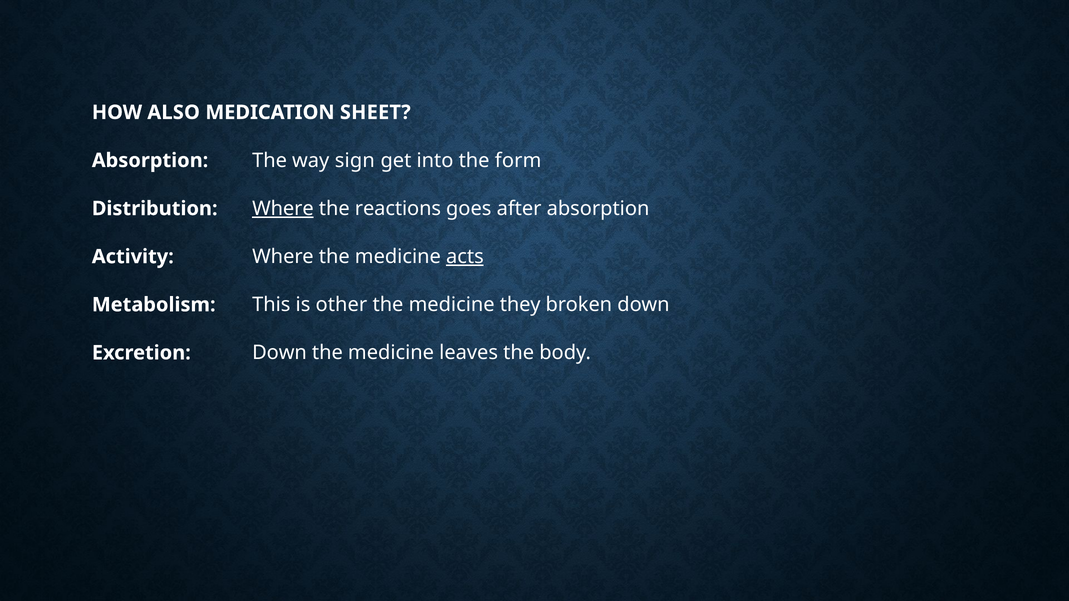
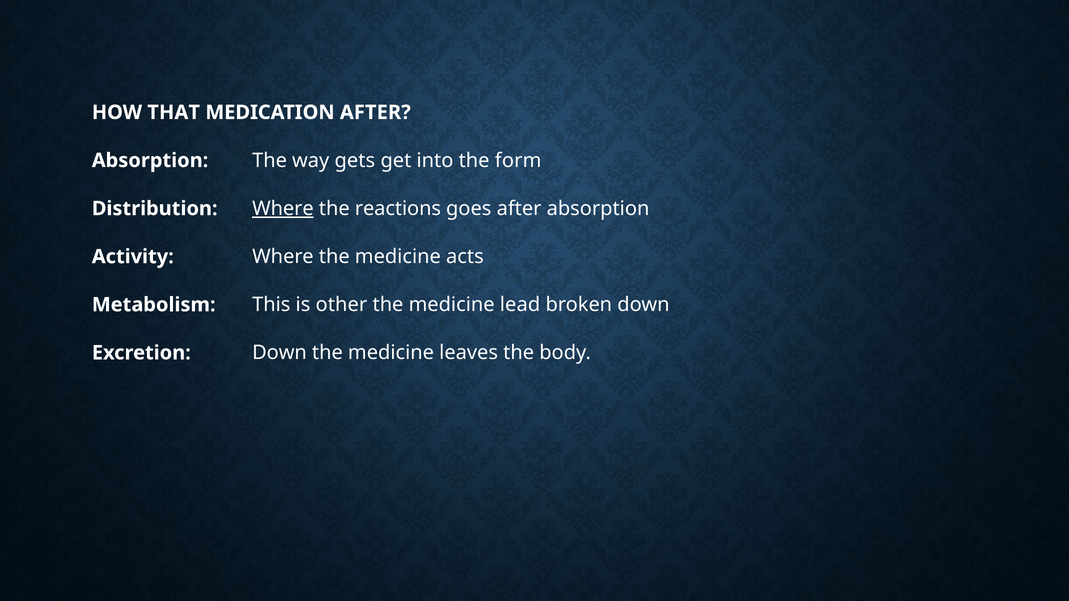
ALSO: ALSO -> THAT
MEDICATION SHEET: SHEET -> AFTER
sign: sign -> gets
acts underline: present -> none
they: they -> lead
